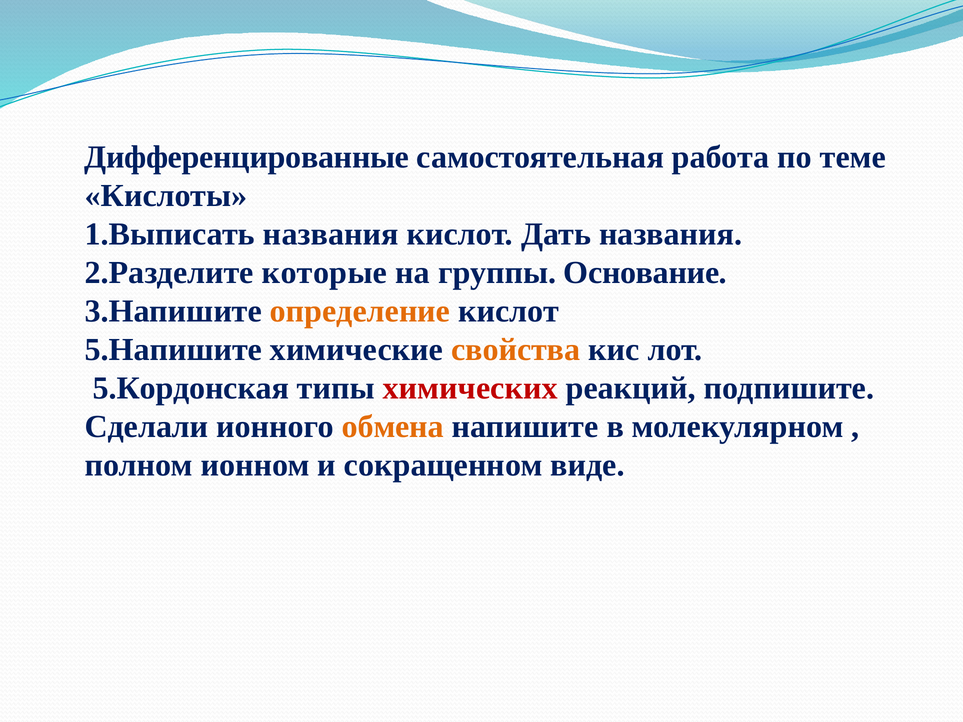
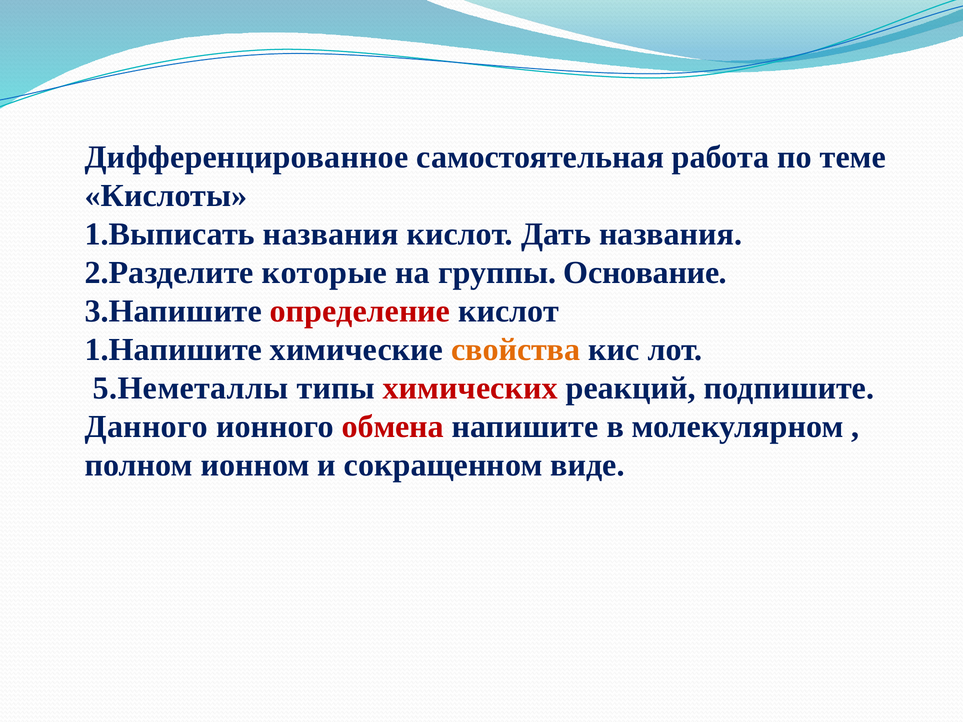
Дифференцированные: Дифференцированные -> Дифференцированное
определение colour: orange -> red
5.Напишите: 5.Напишите -> 1.Напишите
5.Кордонская: 5.Кордонская -> 5.Неметаллы
Сделали: Сделали -> Данного
обмена colour: orange -> red
